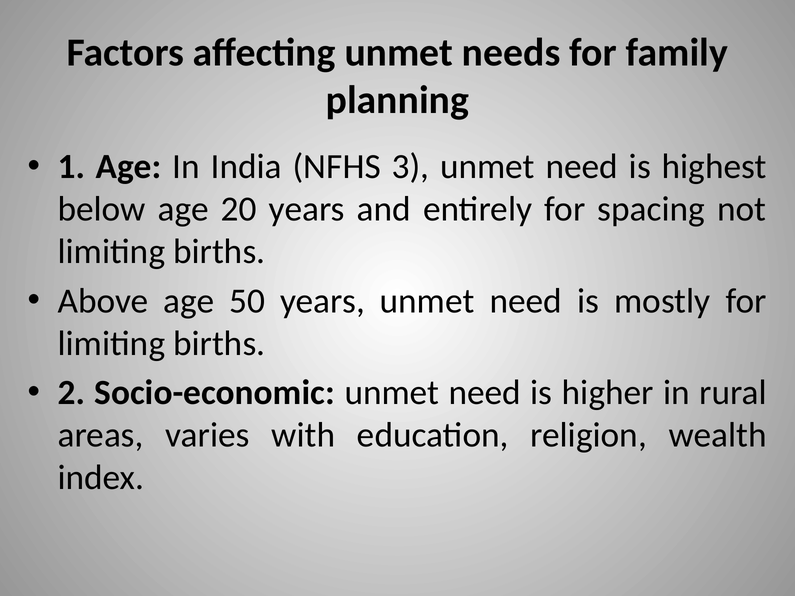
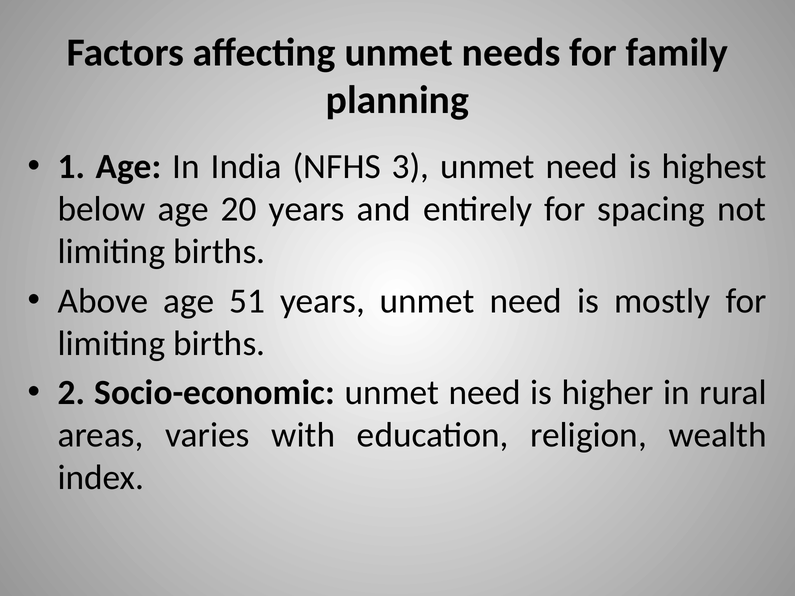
50: 50 -> 51
